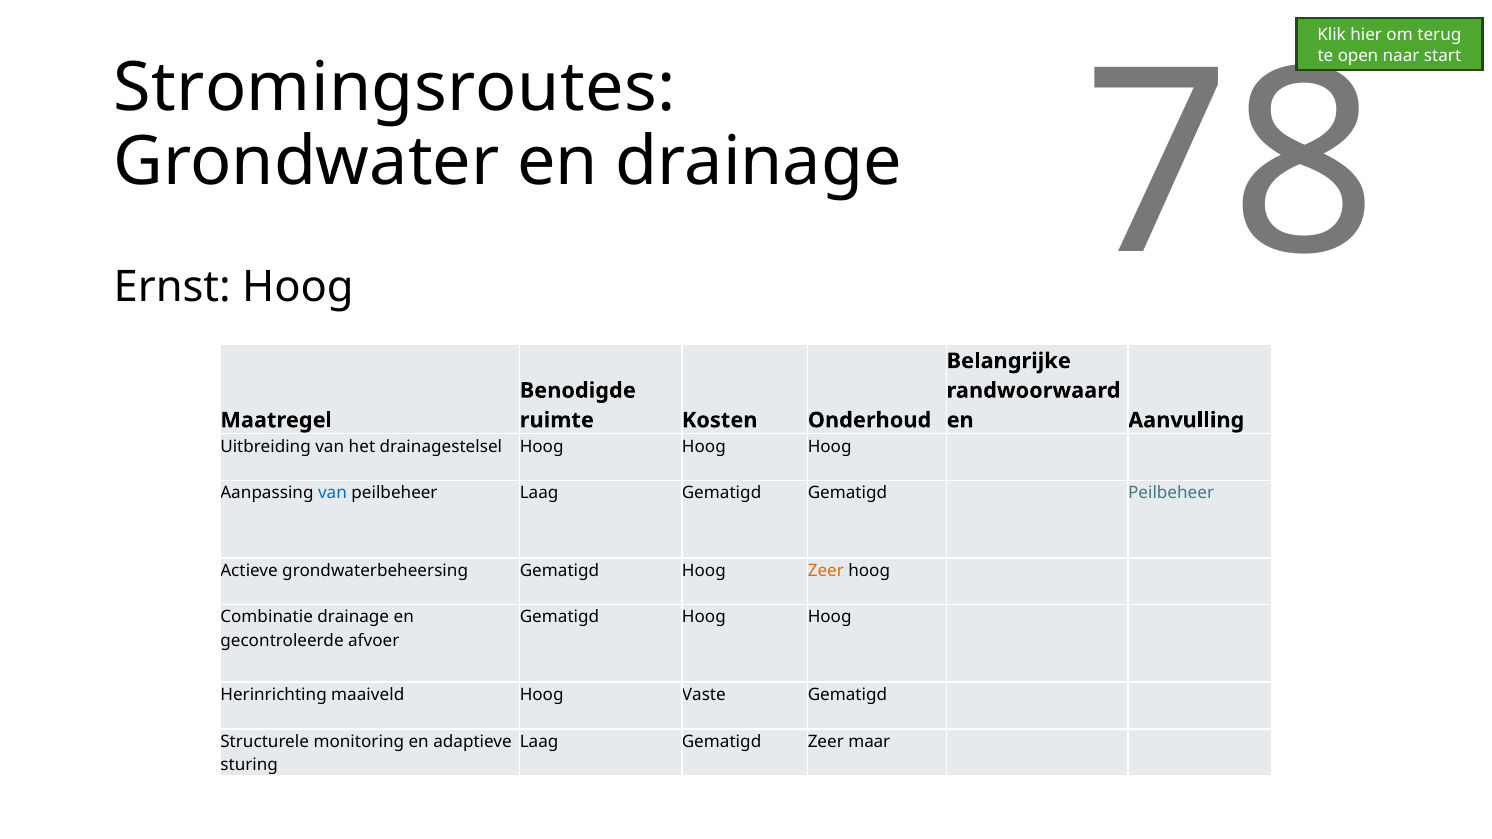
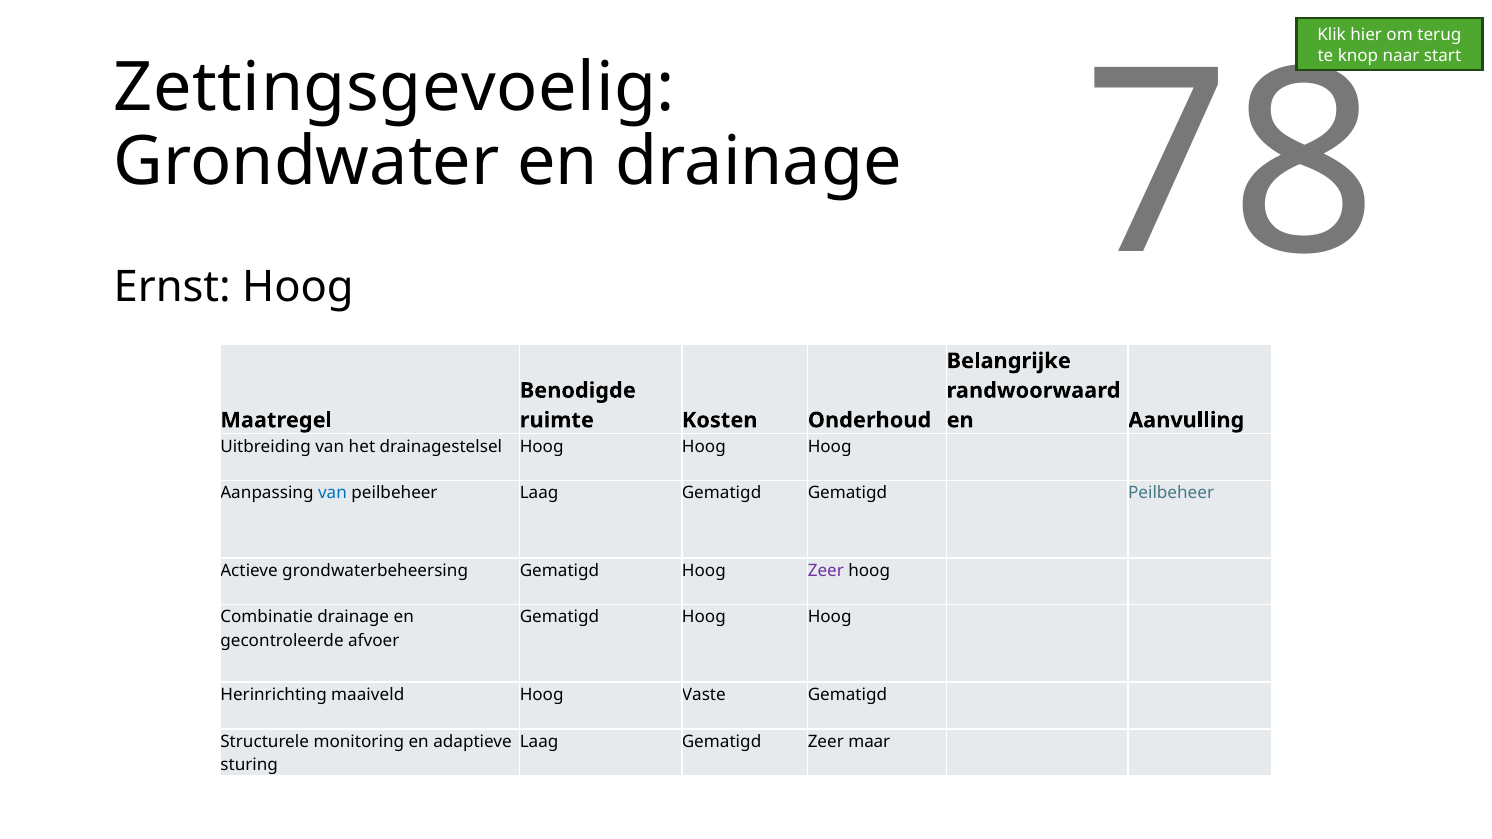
open: open -> knop
Stromingsroutes: Stromingsroutes -> Zettingsgevoelig
Zeer at (826, 571) colour: orange -> purple
